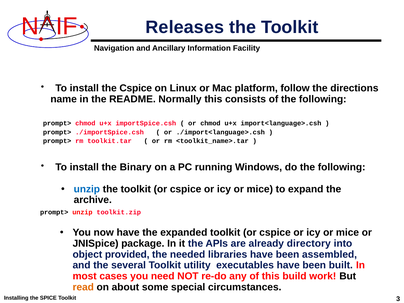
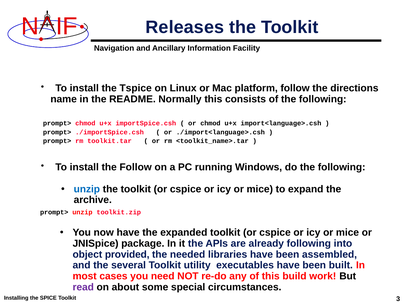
the Cspice: Cspice -> Tspice
the Binary: Binary -> Follow
already directory: directory -> following
read colour: orange -> purple
